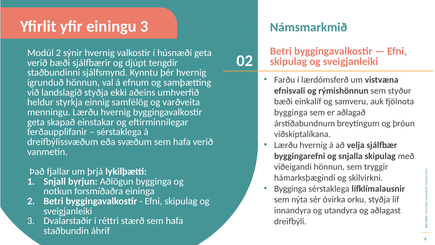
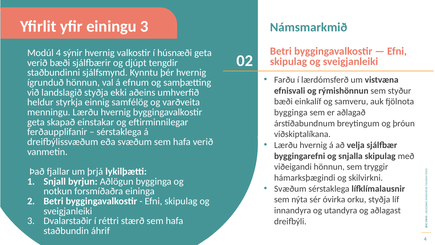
Modúl 2: 2 -> 4
Bygginga at (290, 189): Bygginga -> Svæðum
